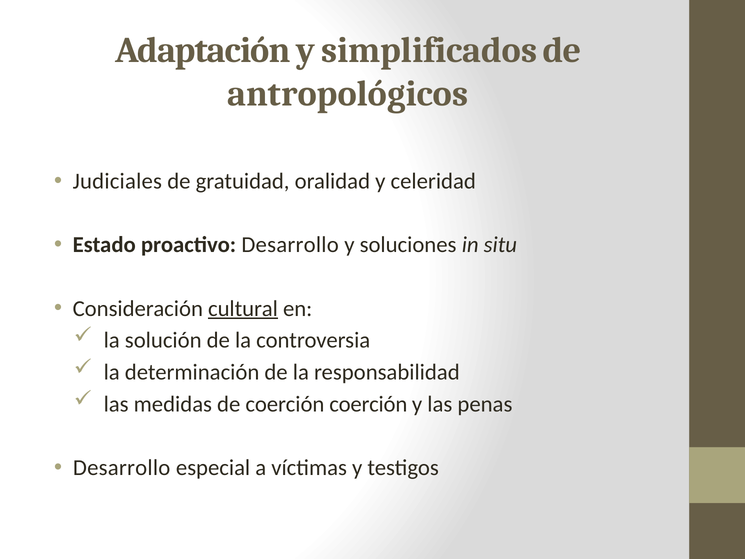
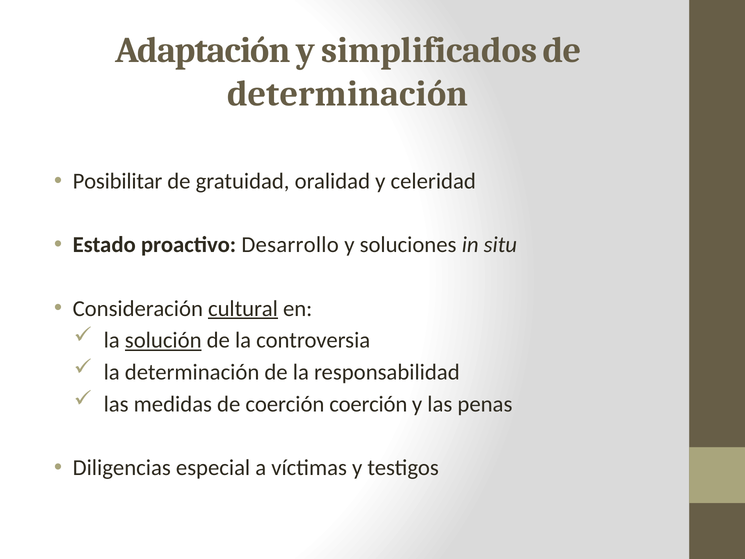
antropológicos at (348, 94): antropológicos -> determinación
Judiciales: Judiciales -> Posibilitar
solución underline: none -> present
Desarrollo at (122, 468): Desarrollo -> Diligencias
